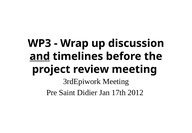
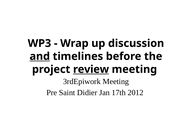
review underline: none -> present
